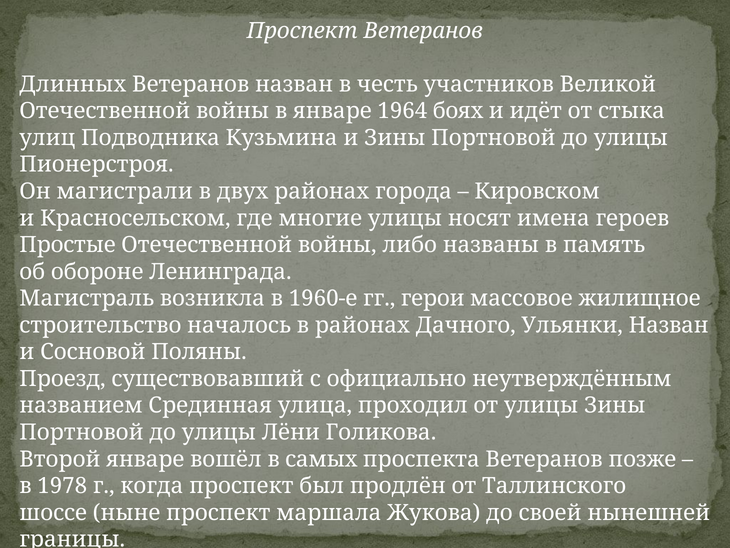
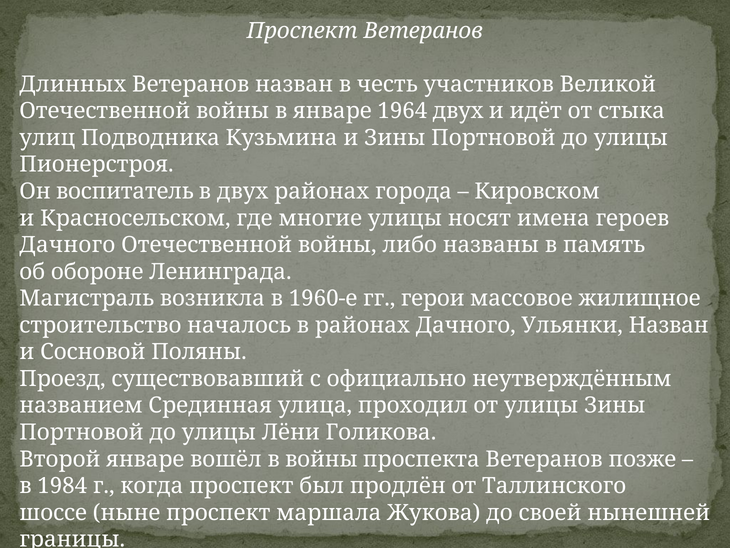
1964 боях: боях -> двух
магистрали: магистрали -> воспитатель
Простые at (68, 245): Простые -> Дачного
в самых: самых -> войны
1978: 1978 -> 1984
